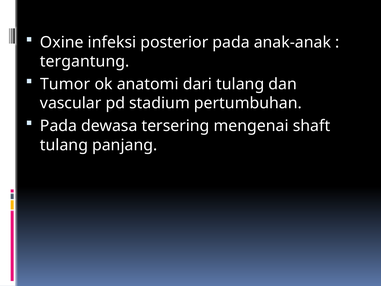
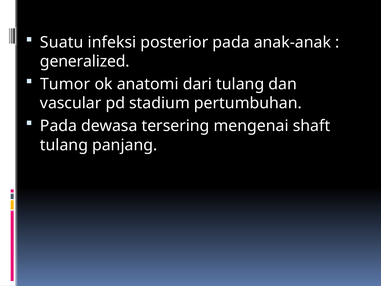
Oxine: Oxine -> Suatu
tergantung: tergantung -> generalized
